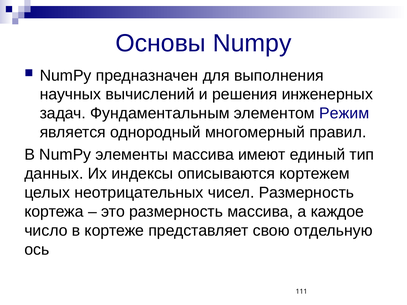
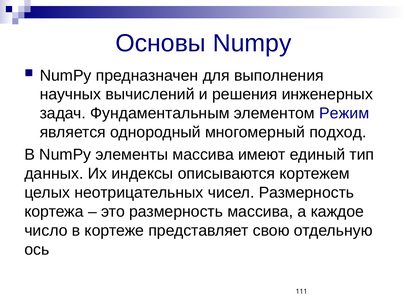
правил: правил -> подход
